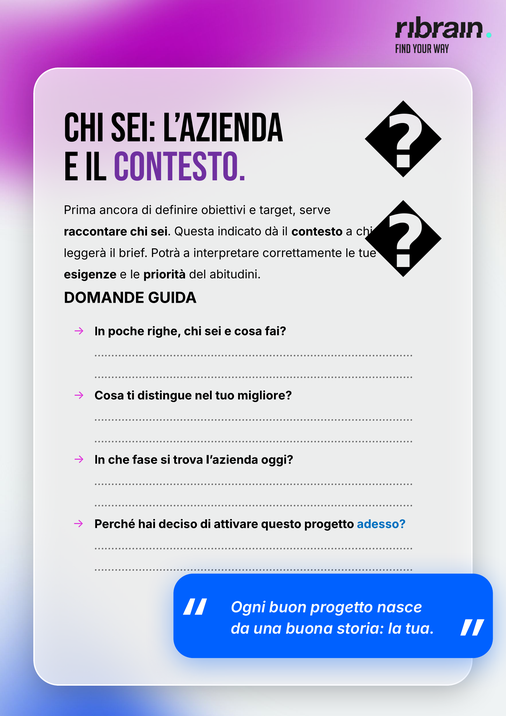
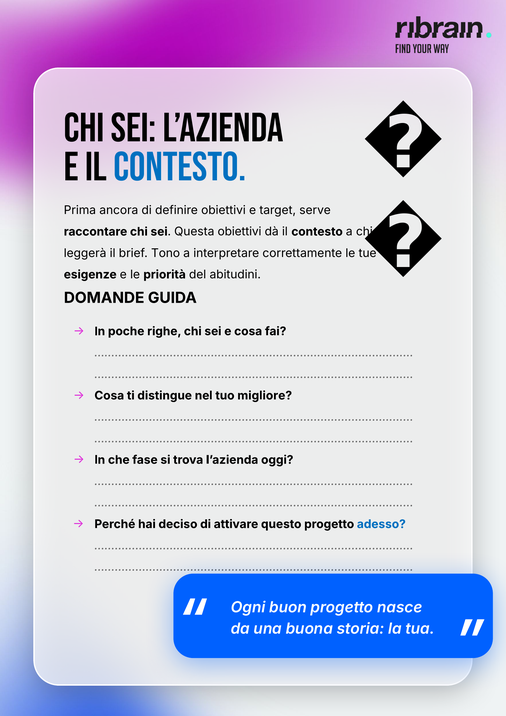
CONTESTO at (180, 167) colour: purple -> blue
Questa indicato: indicato -> obiettivi
Potrà: Potrà -> Tono
